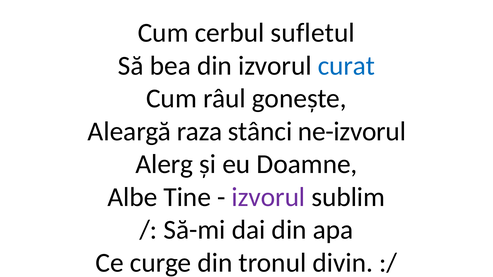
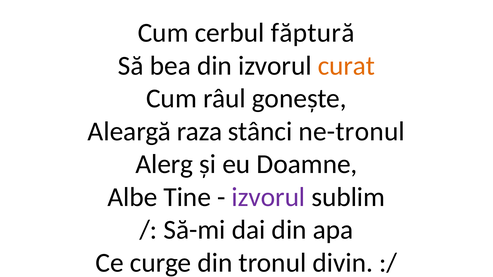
sufletul: sufletul -> făptură
curat colour: blue -> orange
ne-izvorul: ne-izvorul -> ne-tronul
